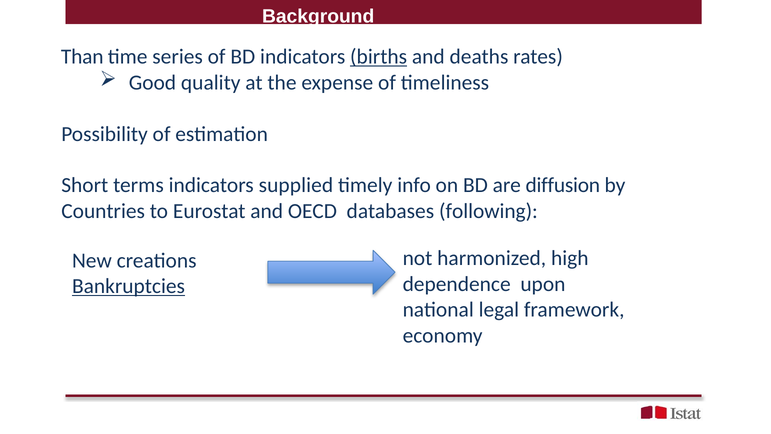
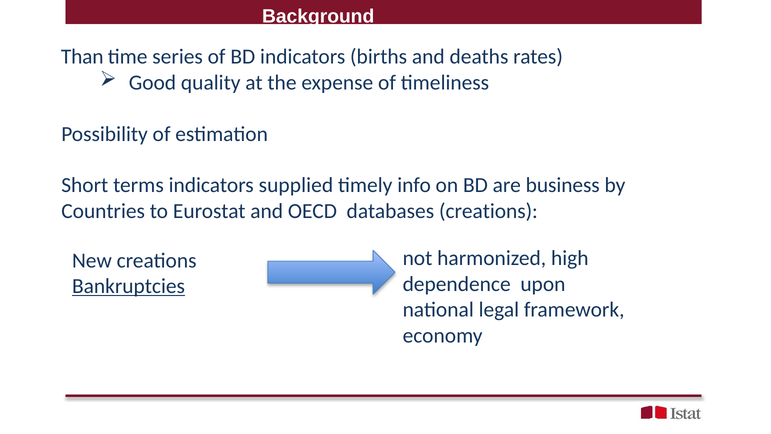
births underline: present -> none
diffusion: diffusion -> business
databases following: following -> creations
